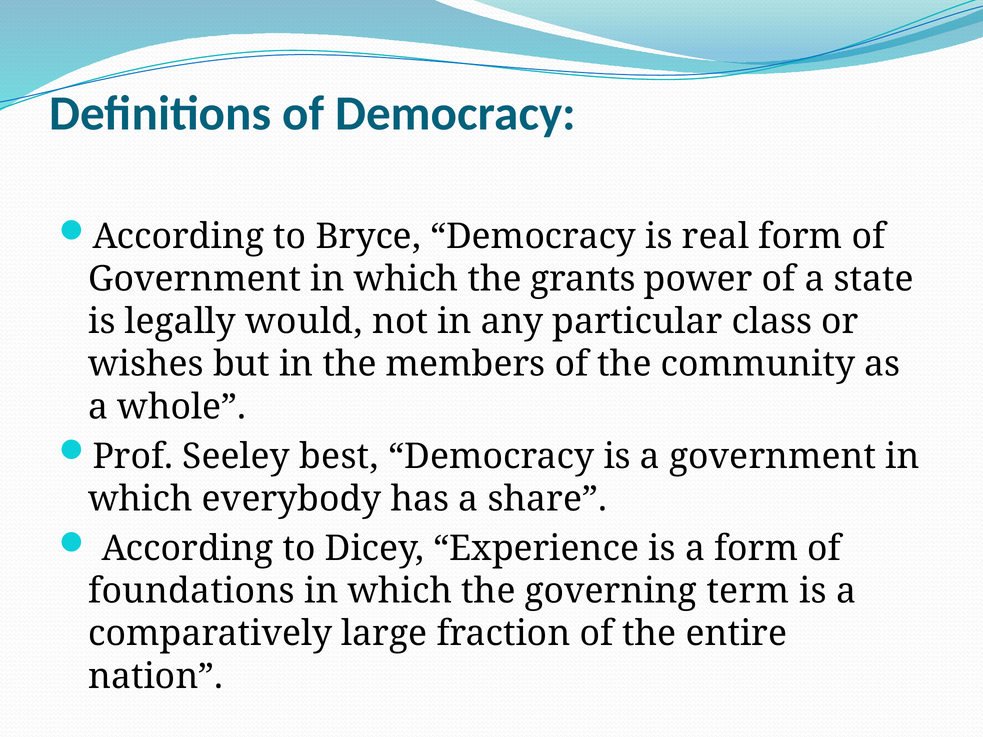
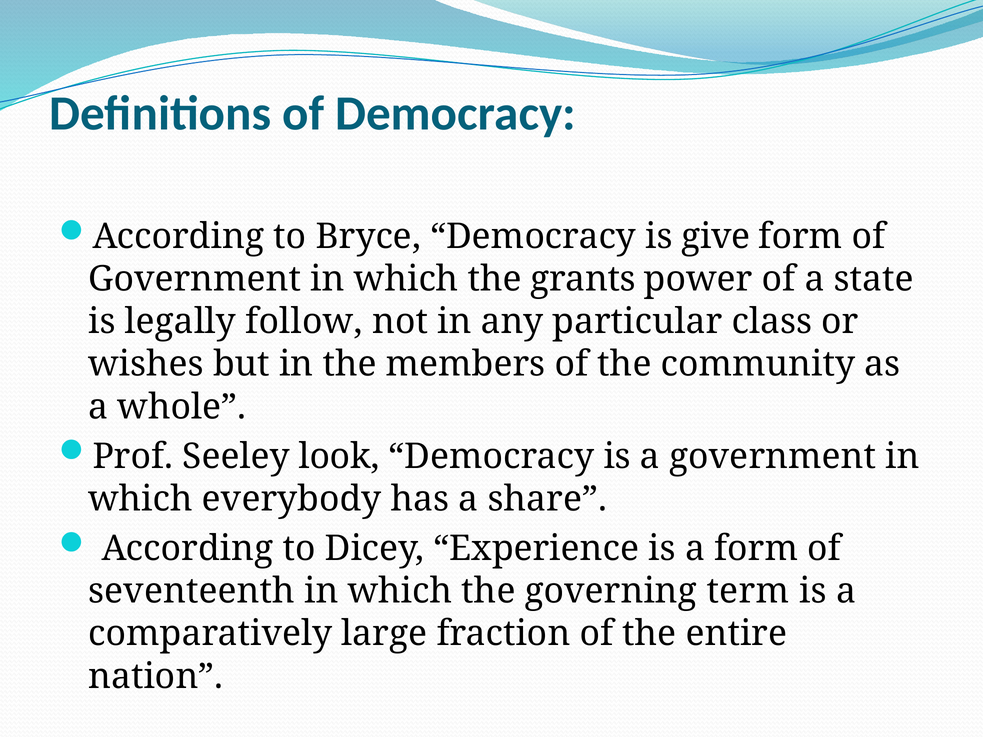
real: real -> give
would: would -> follow
best: best -> look
foundations: foundations -> seventeenth
